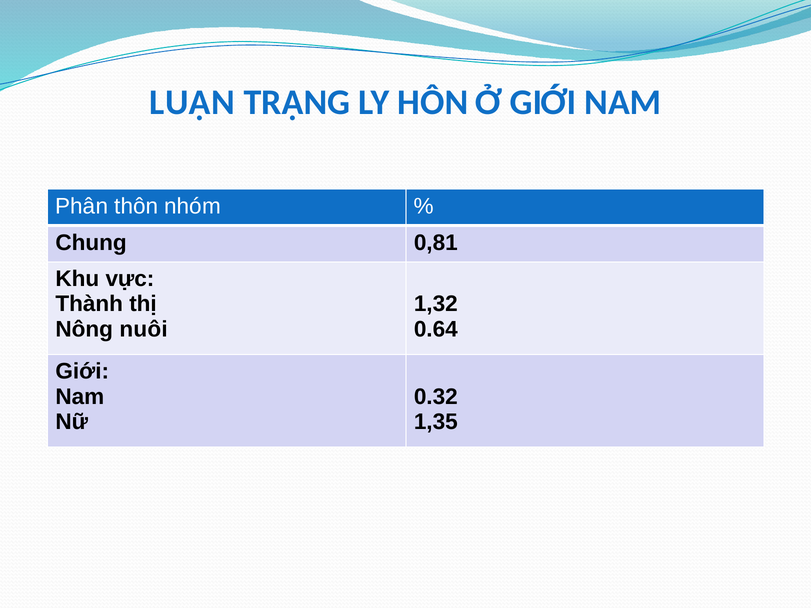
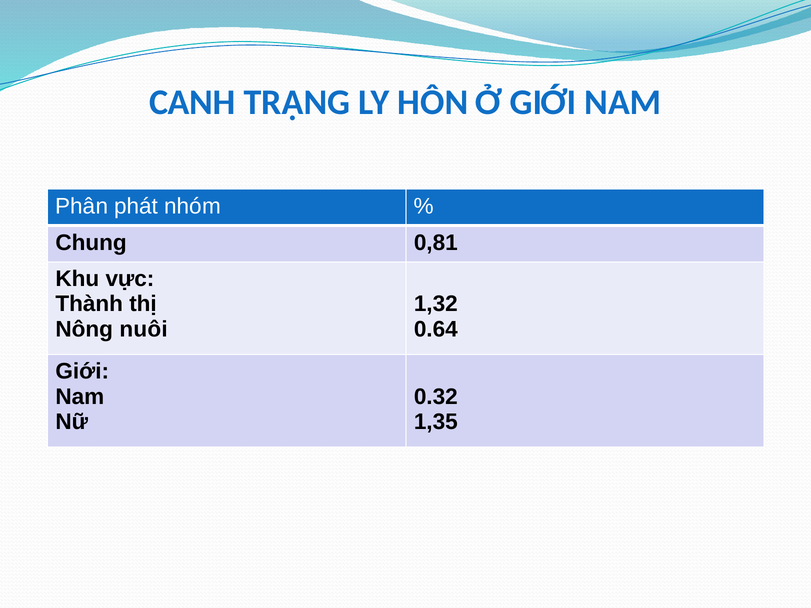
LUẬN: LUẬN -> CANH
thôn: thôn -> phát
